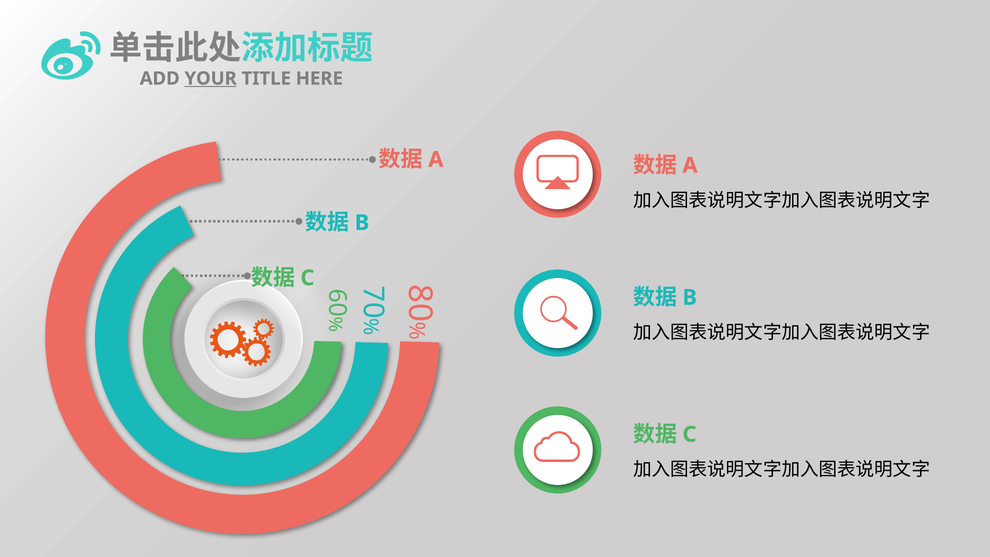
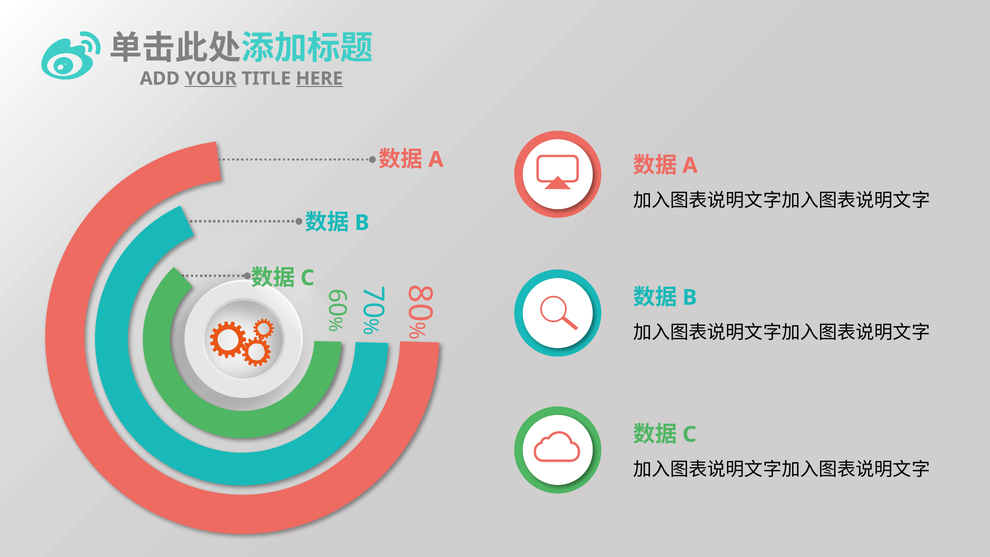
HERE underline: none -> present
